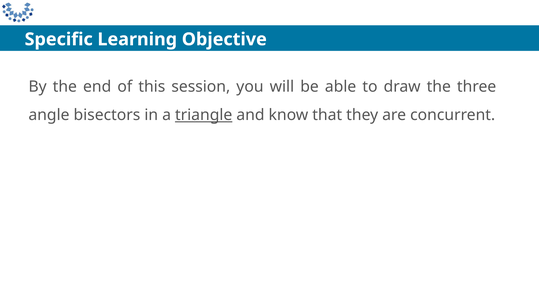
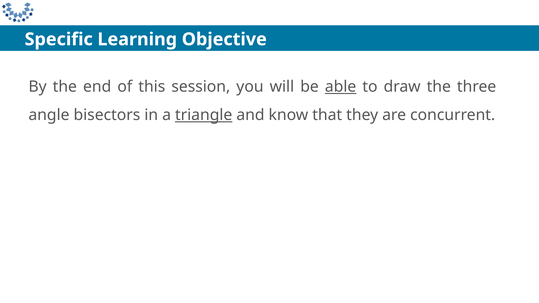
able underline: none -> present
